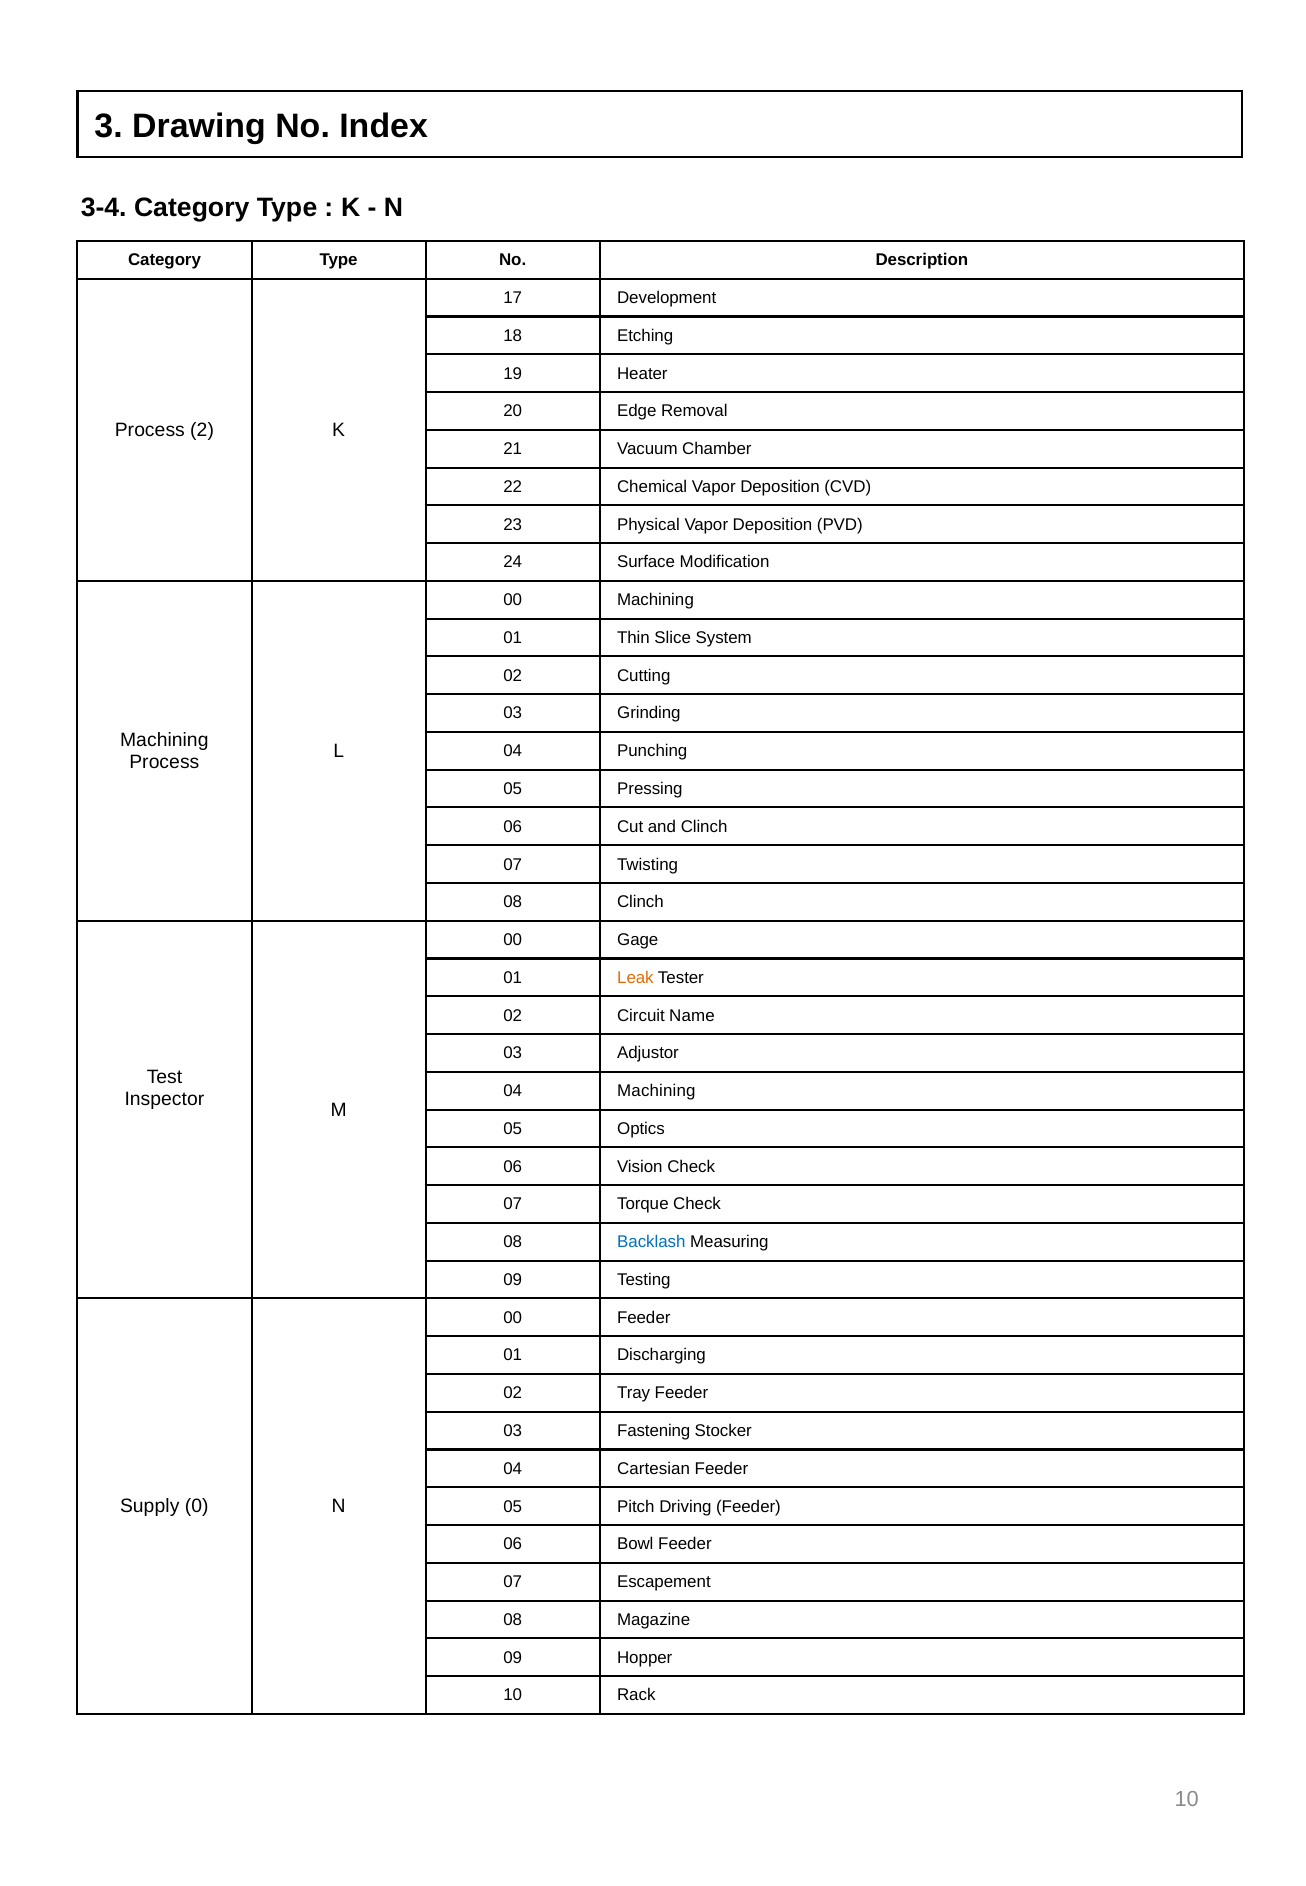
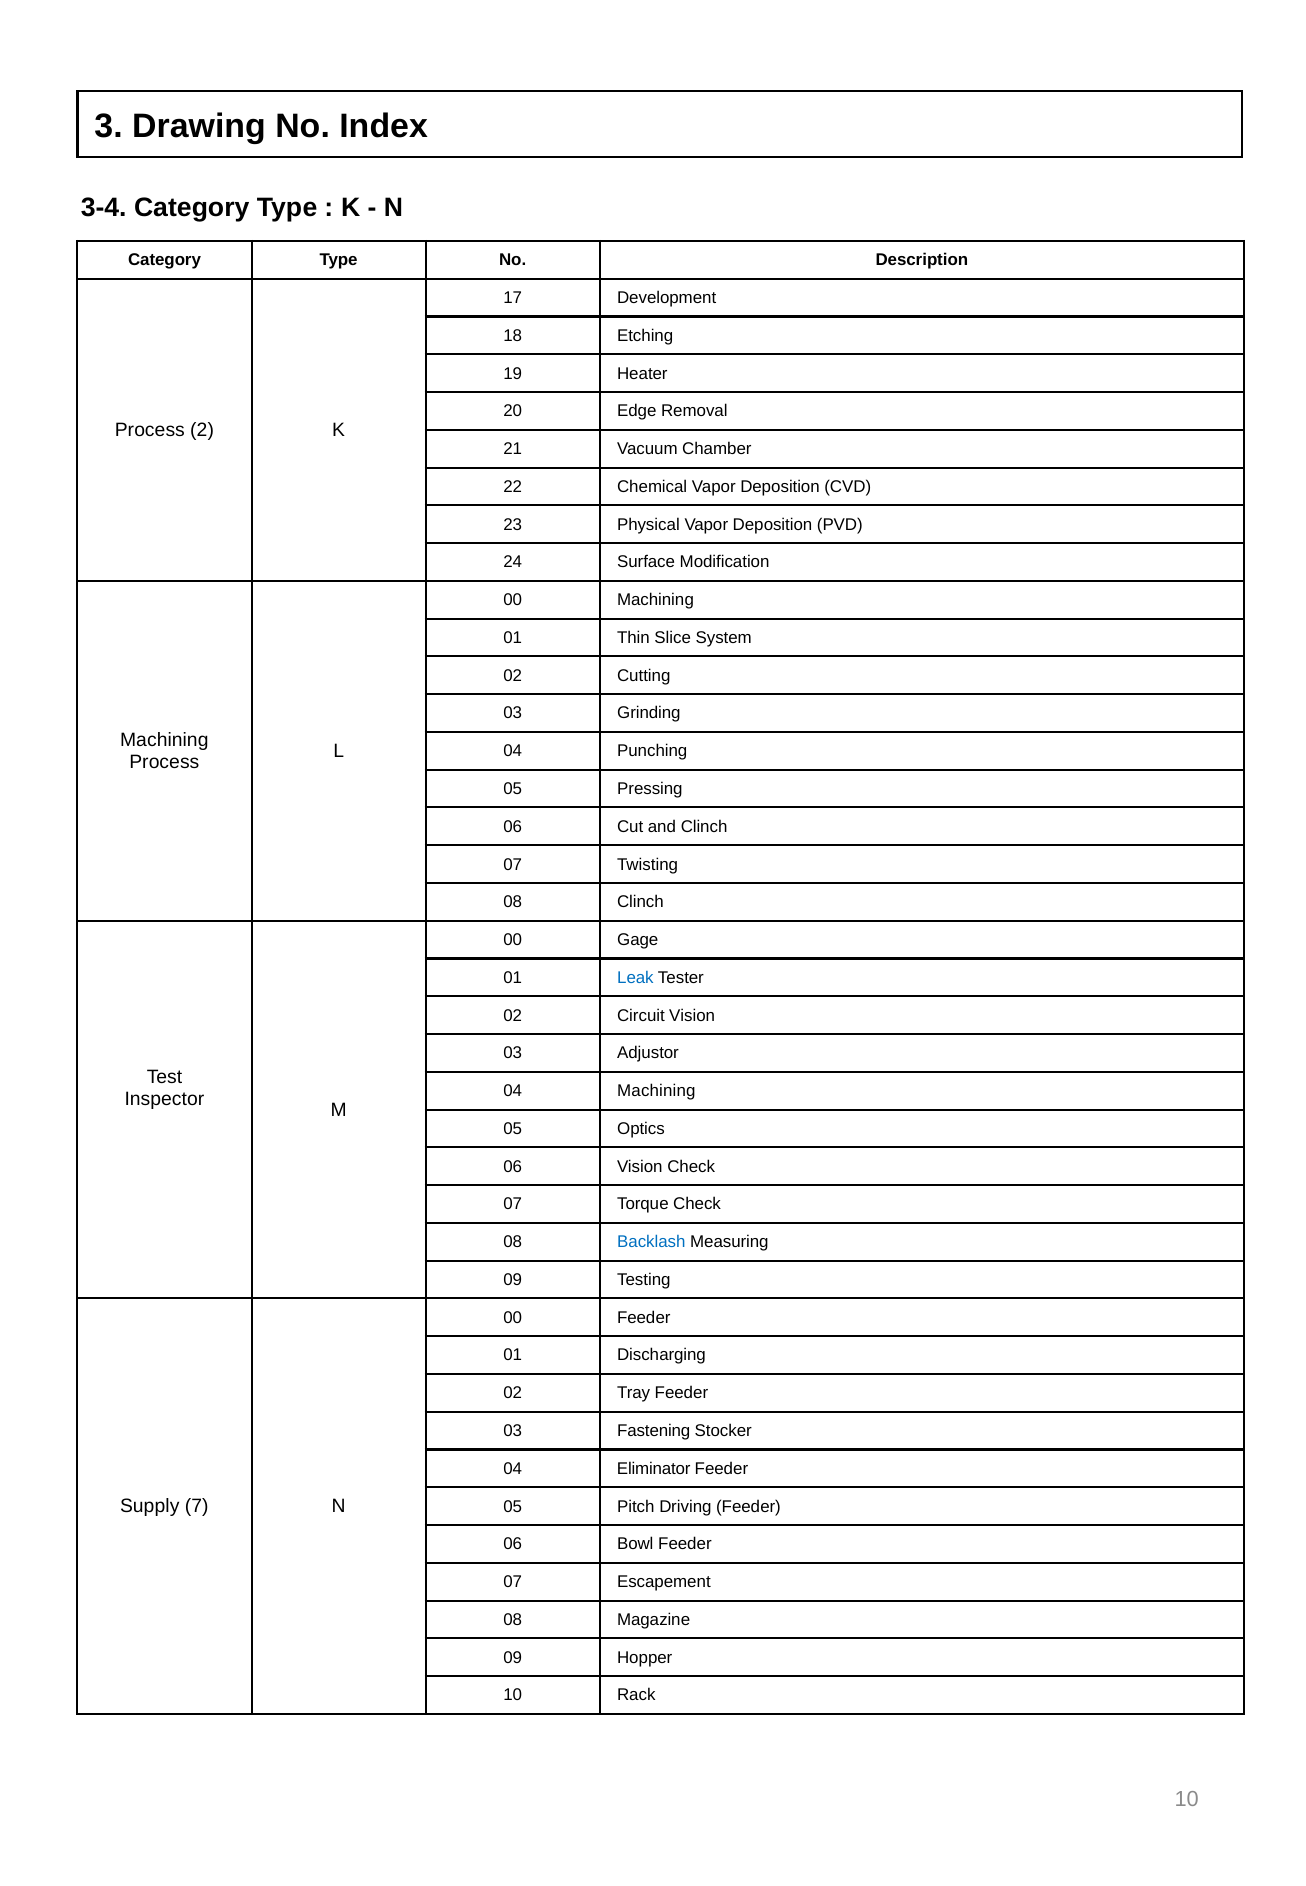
Leak colour: orange -> blue
Circuit Name: Name -> Vision
Cartesian: Cartesian -> Eliminator
0: 0 -> 7
